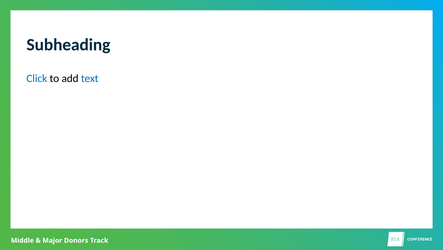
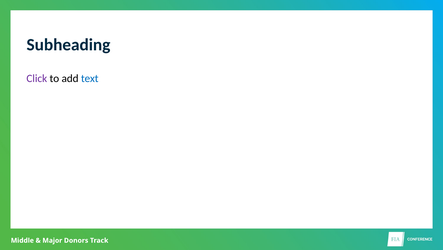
Click colour: blue -> purple
